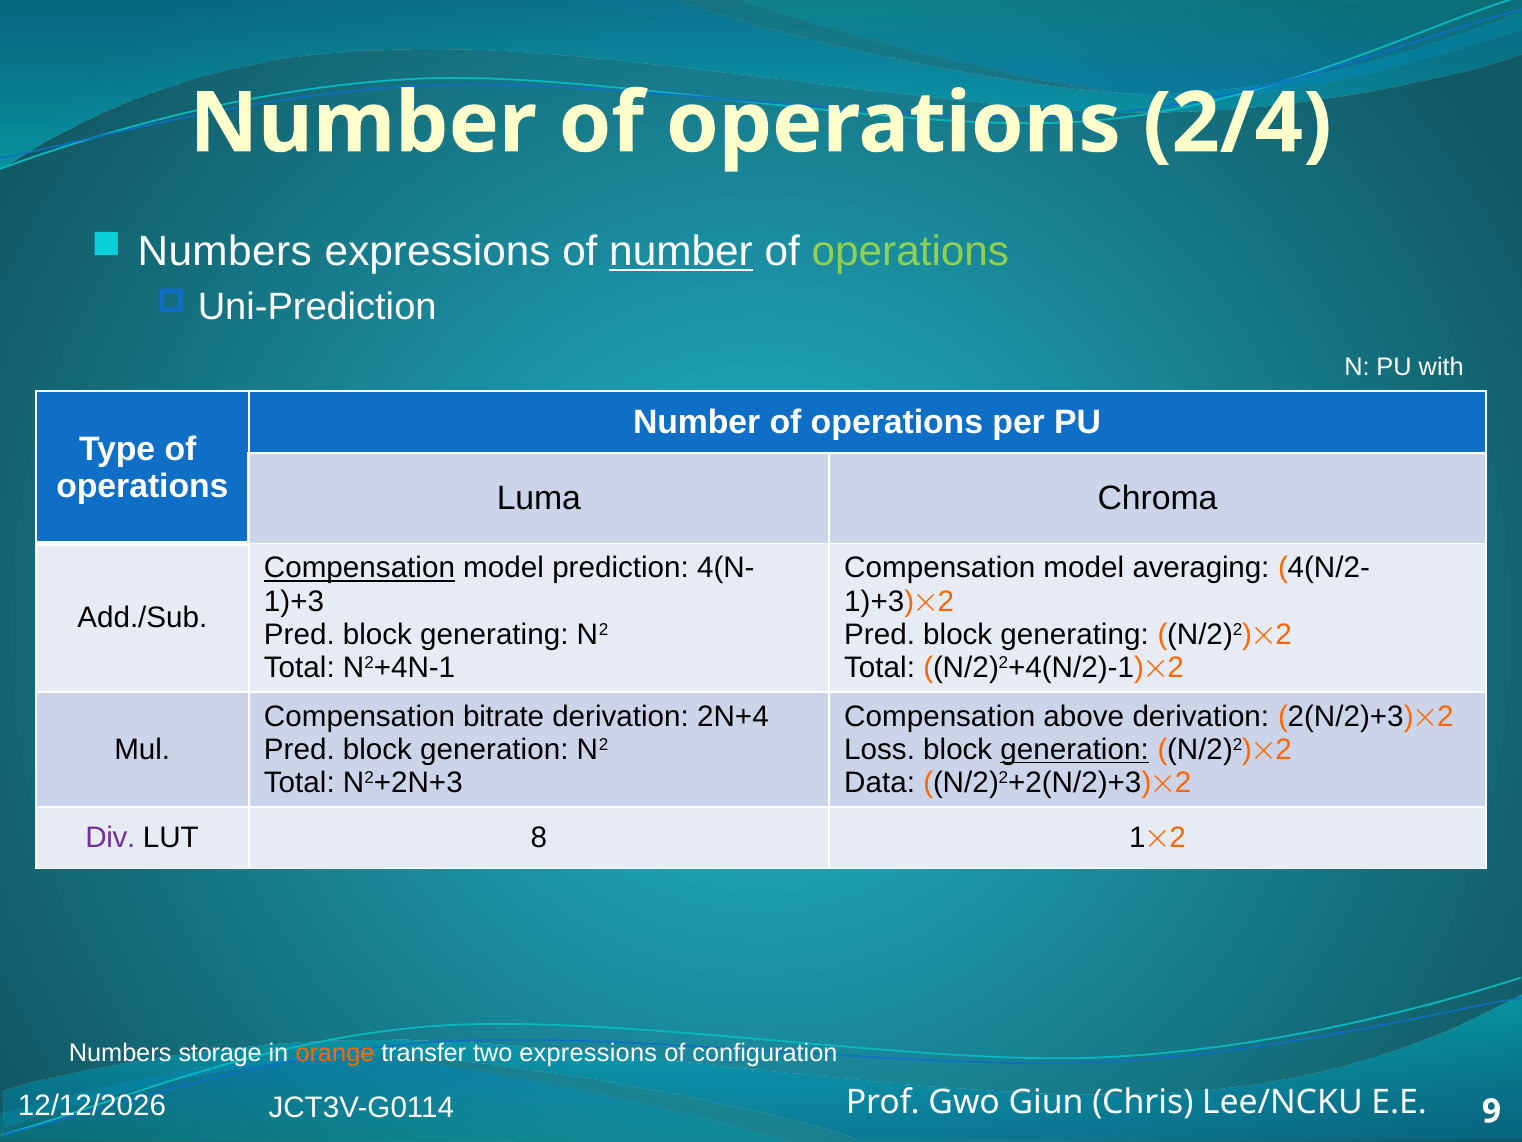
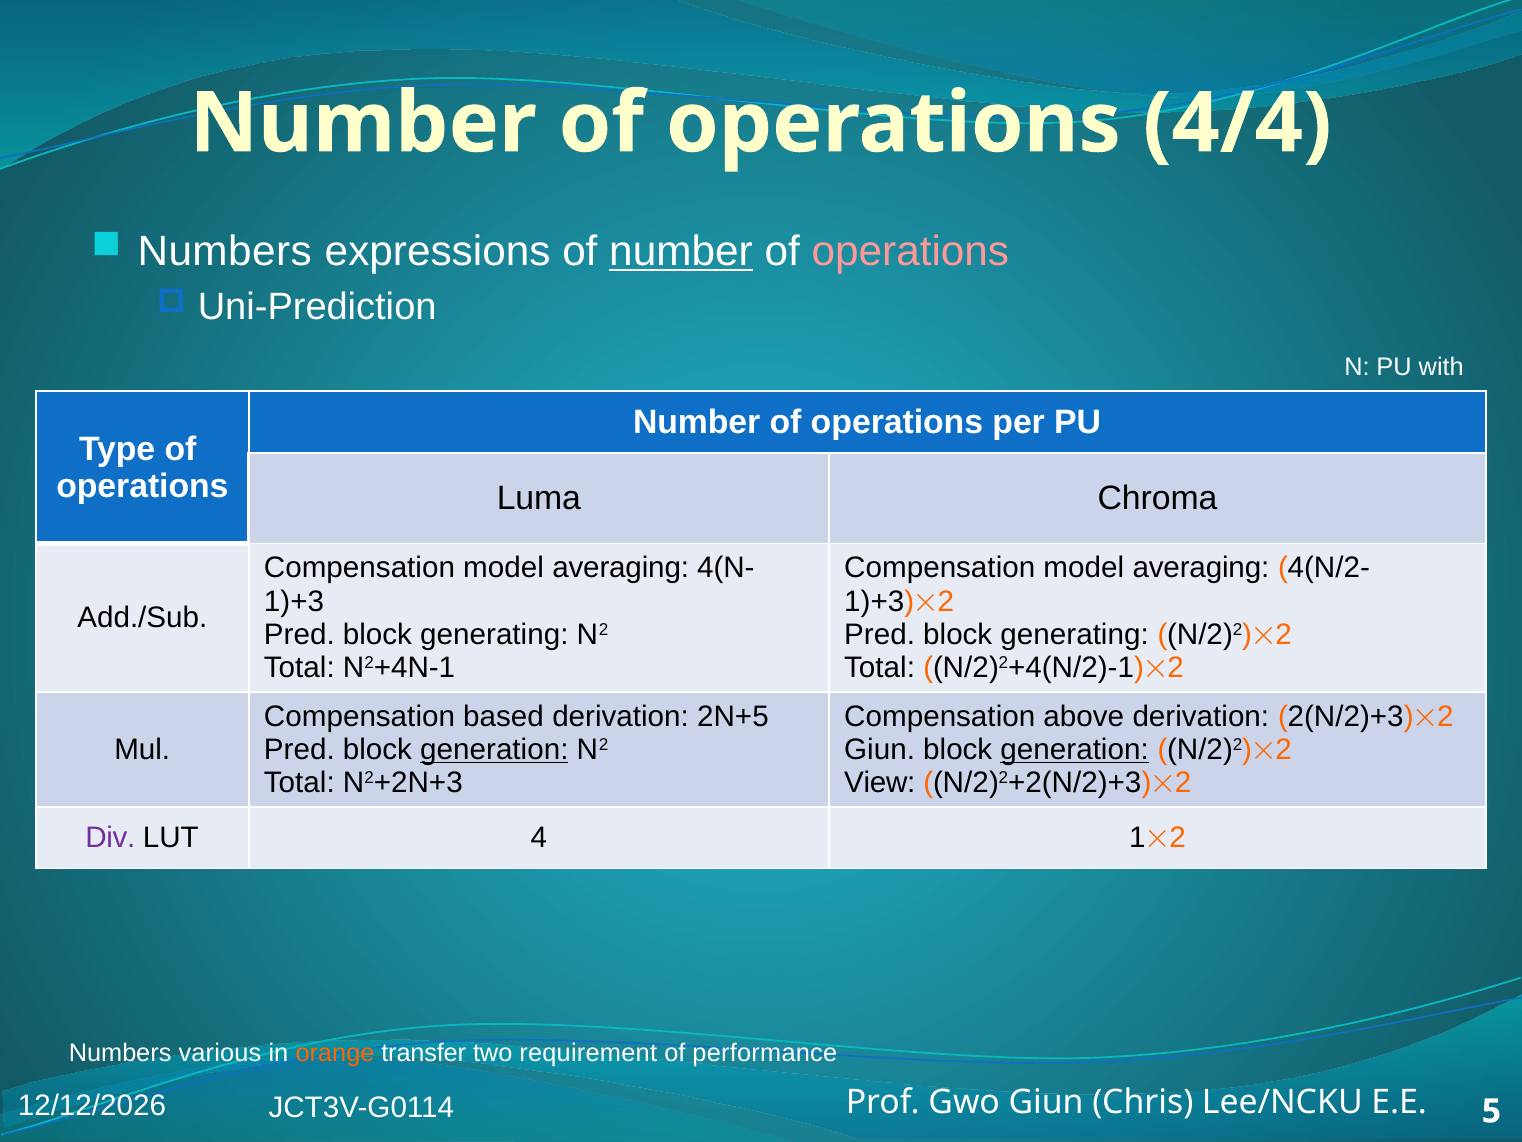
2/4: 2/4 -> 4/4
operations at (910, 252) colour: light green -> pink
Compensation at (359, 568) underline: present -> none
prediction at (621, 568): prediction -> averaging
bitrate: bitrate -> based
2N+4: 2N+4 -> 2N+5
generation at (494, 749) underline: none -> present
Loss at (880, 749): Loss -> Giun
Data: Data -> View
8: 8 -> 4
storage: storage -> various
two expressions: expressions -> requirement
configuration: configuration -> performance
9: 9 -> 5
